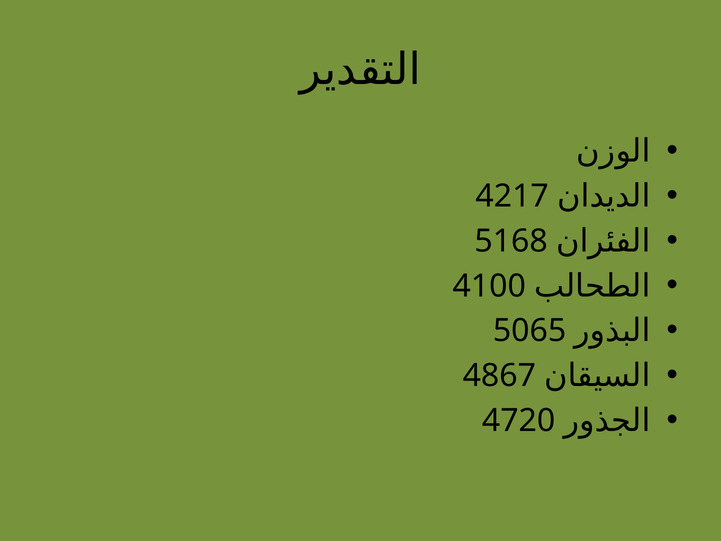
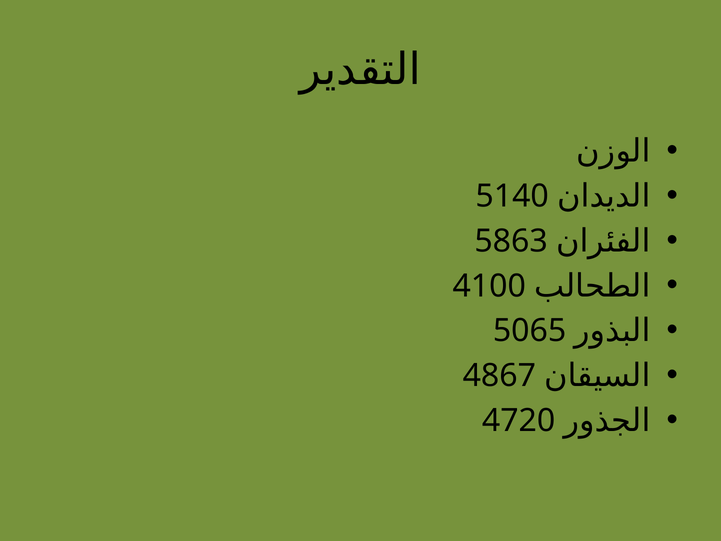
4217: 4217 -> 5140
5168: 5168 -> 5863
